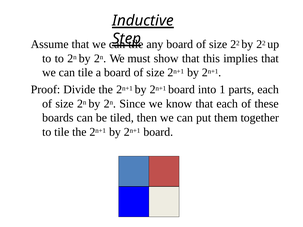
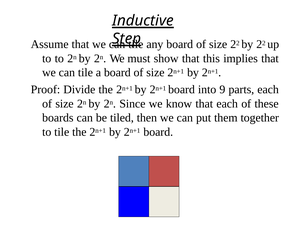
1: 1 -> 9
